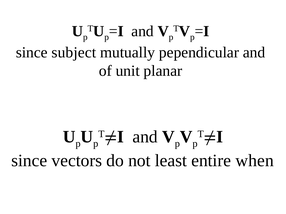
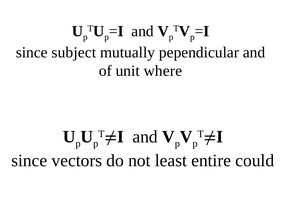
planar: planar -> where
when: when -> could
